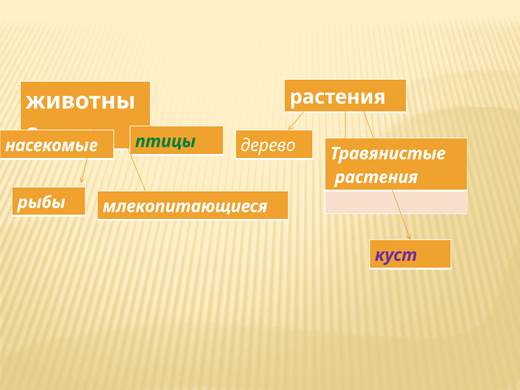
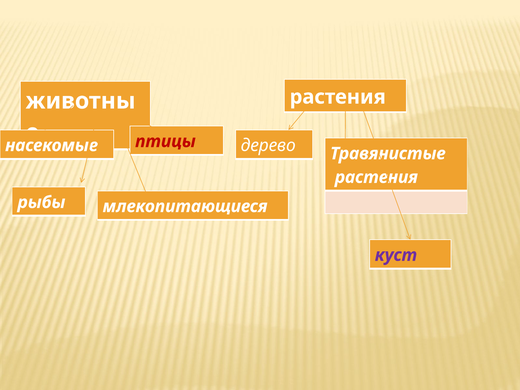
птицы colour: green -> red
